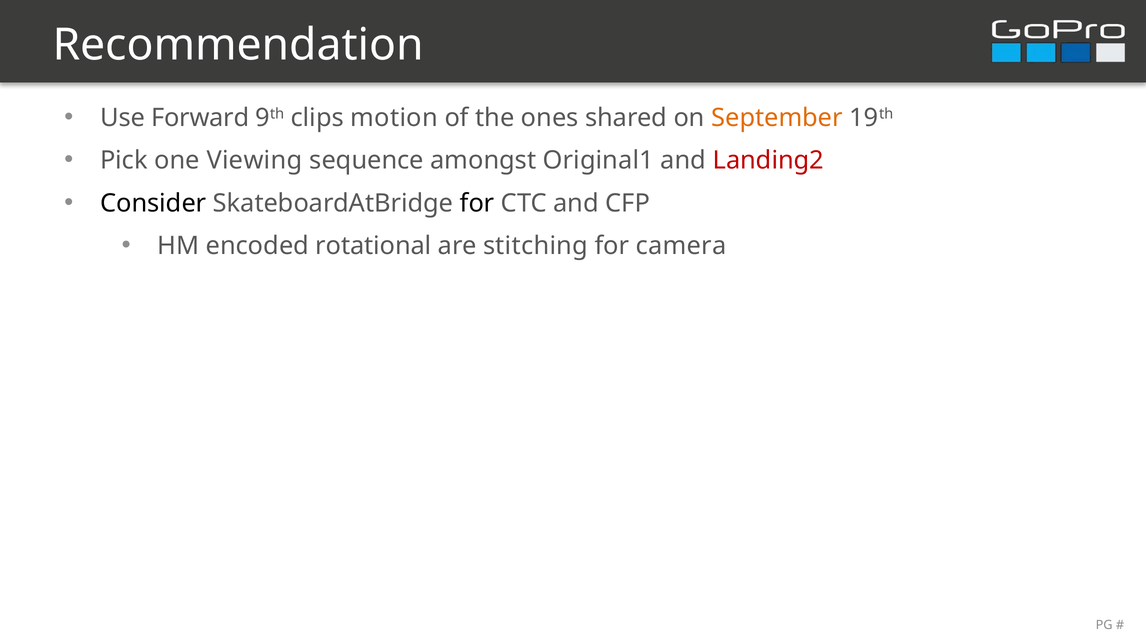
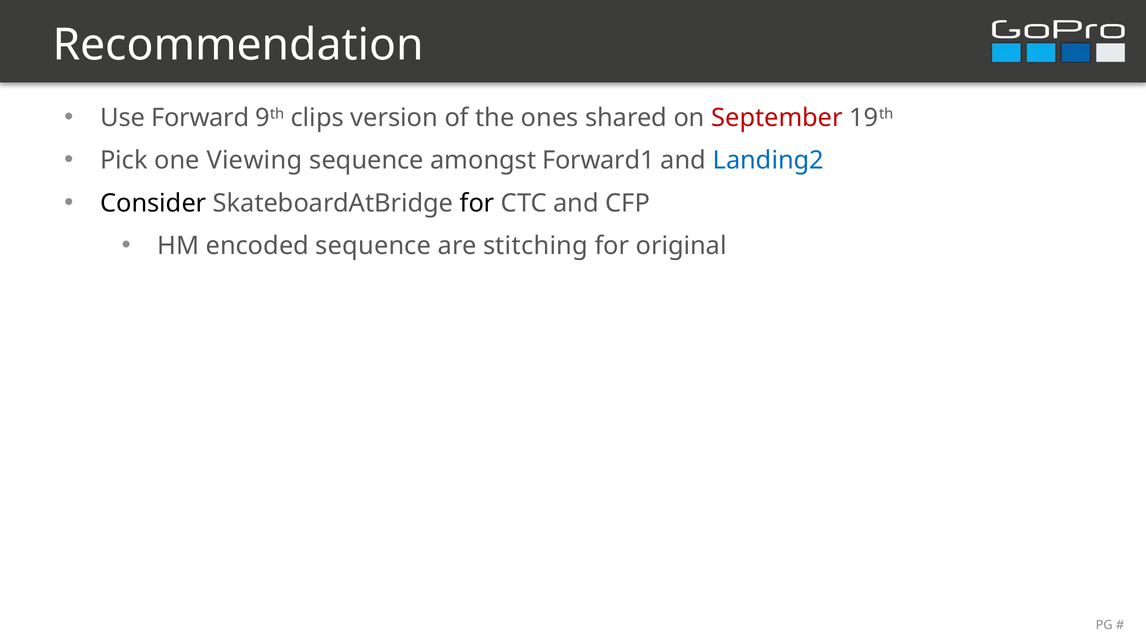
motion: motion -> version
September colour: orange -> red
Original1: Original1 -> Forward1
Landing2 colour: red -> blue
encoded rotational: rotational -> sequence
camera: camera -> original
